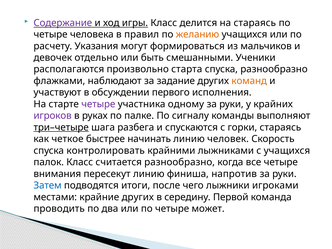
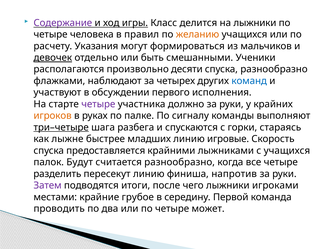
на стараясь: стараясь -> лыжники
девочек underline: none -> present
старта: старта -> десяти
задание: задание -> четырех
команд colour: orange -> blue
одному: одному -> должно
игроков colour: purple -> orange
четкое: четкое -> лыжне
начинать: начинать -> младших
человек: человек -> игровые
контролировать: контролировать -> предоставляется
палок Класс: Класс -> Будут
внимания: внимания -> разделить
Затем colour: blue -> purple
крайние других: других -> грубое
